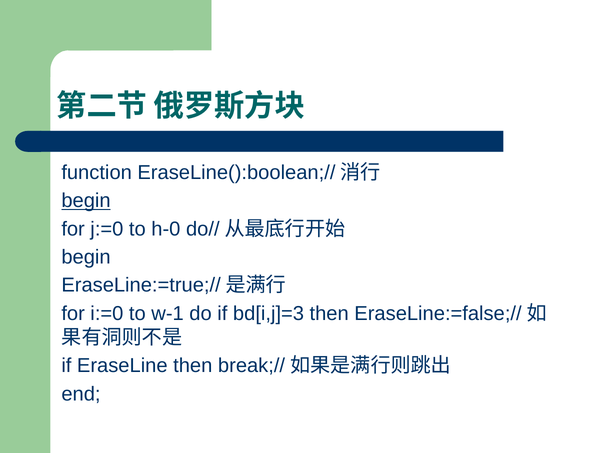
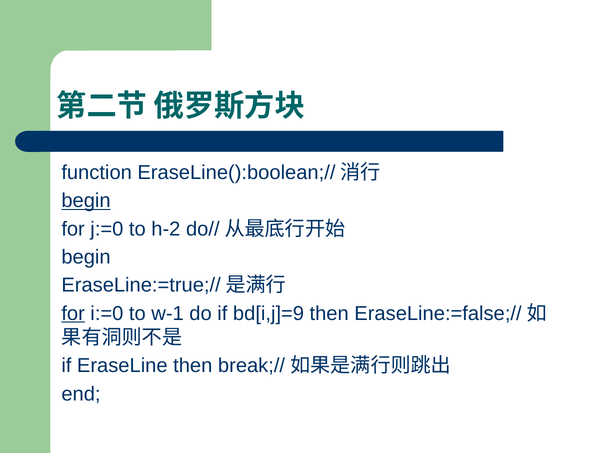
h-0: h-0 -> h-2
for at (73, 313) underline: none -> present
bd[i,j]=3: bd[i,j]=3 -> bd[i,j]=9
